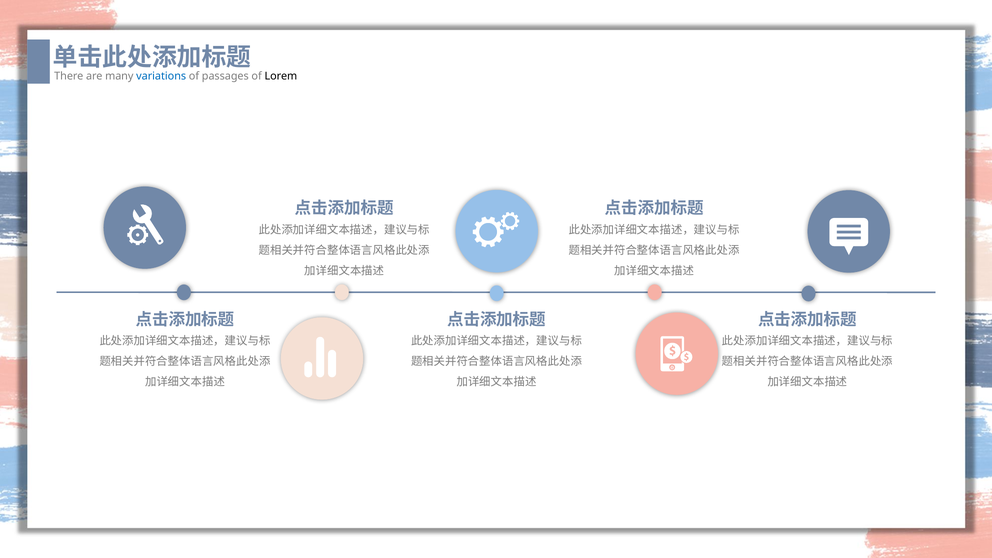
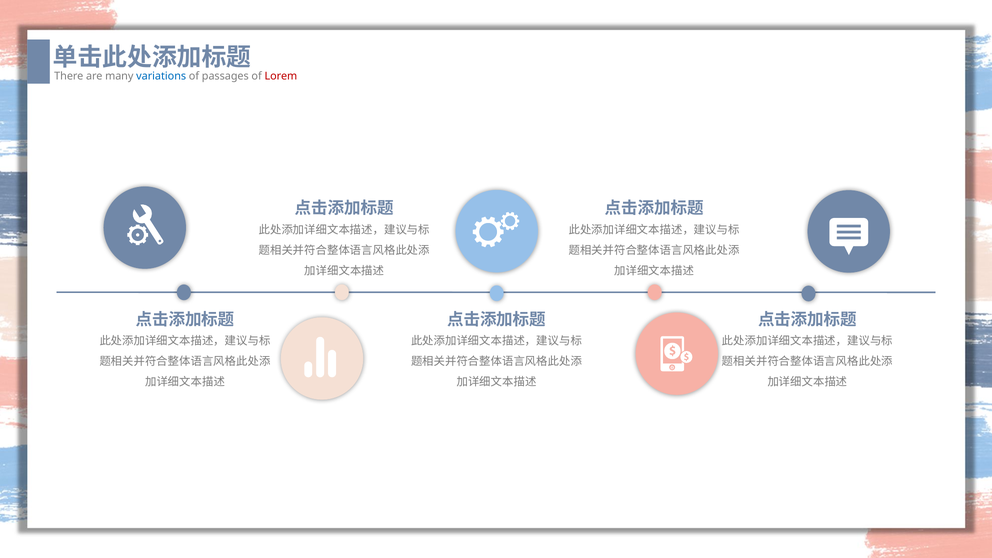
Lorem colour: black -> red
